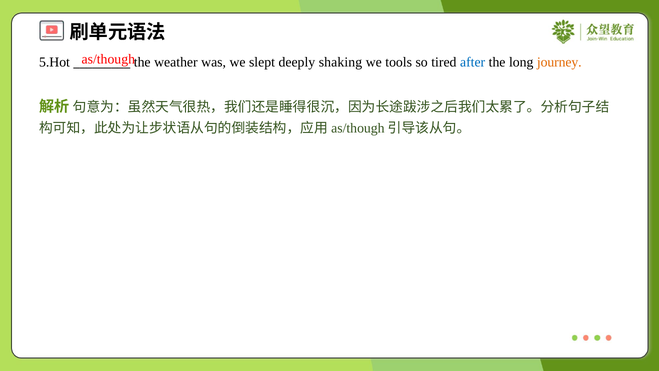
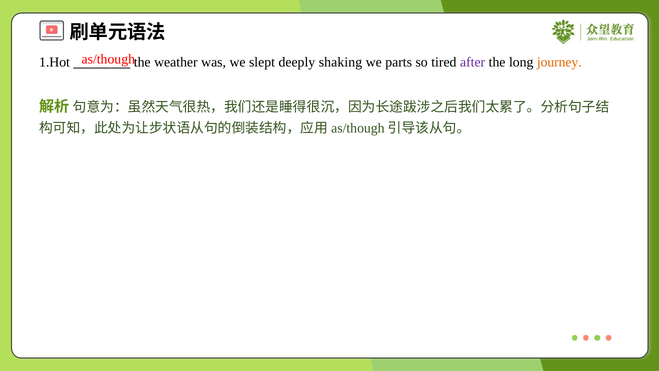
5.Hot: 5.Hot -> 1.Hot
tools: tools -> parts
after colour: blue -> purple
